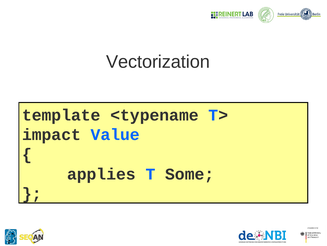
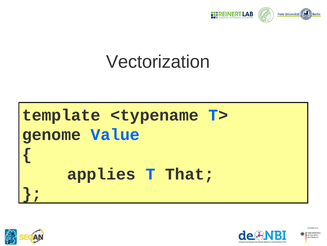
impact: impact -> genome
Some: Some -> That
